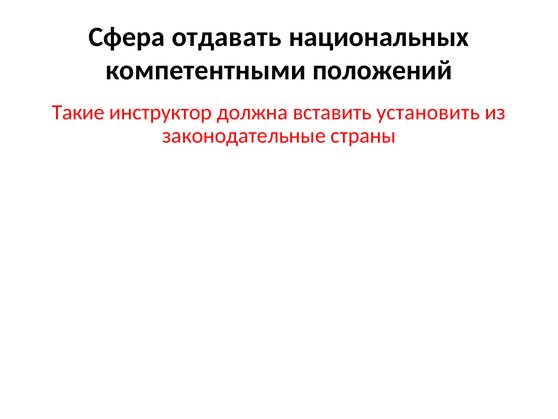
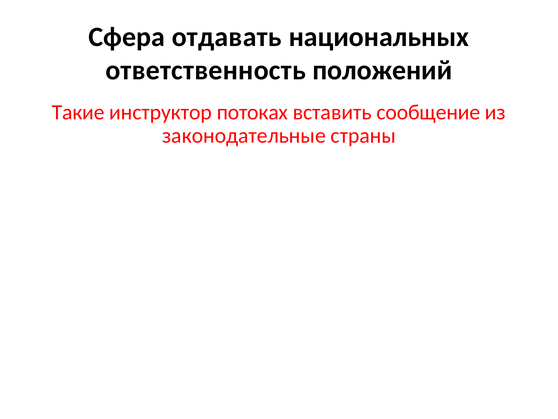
компетентными: компетентными -> ответственность
должна: должна -> потоках
установить: установить -> сообщение
